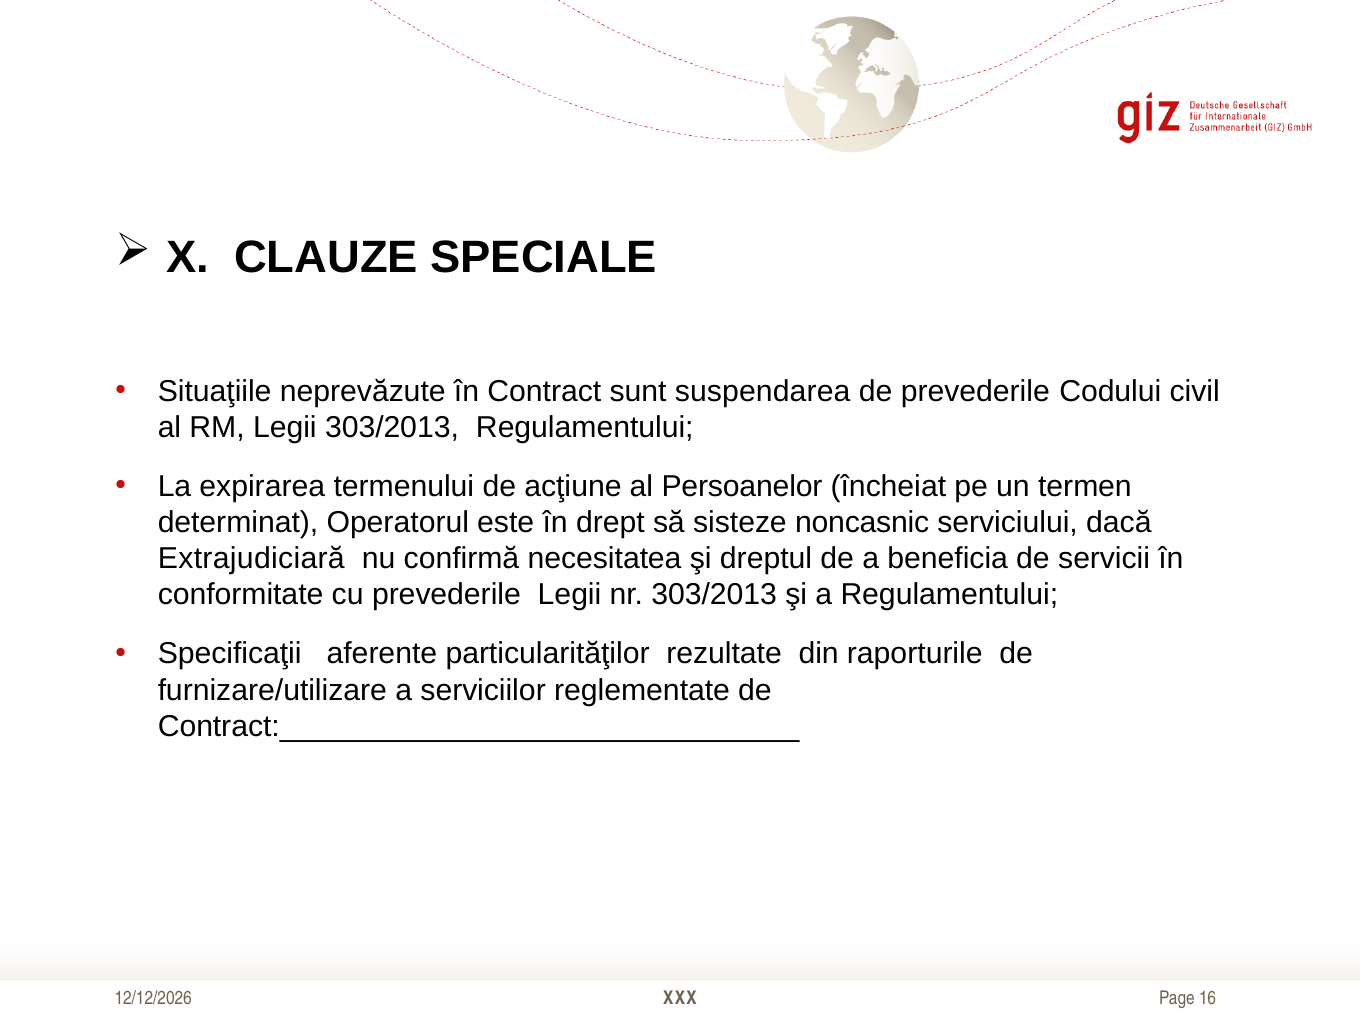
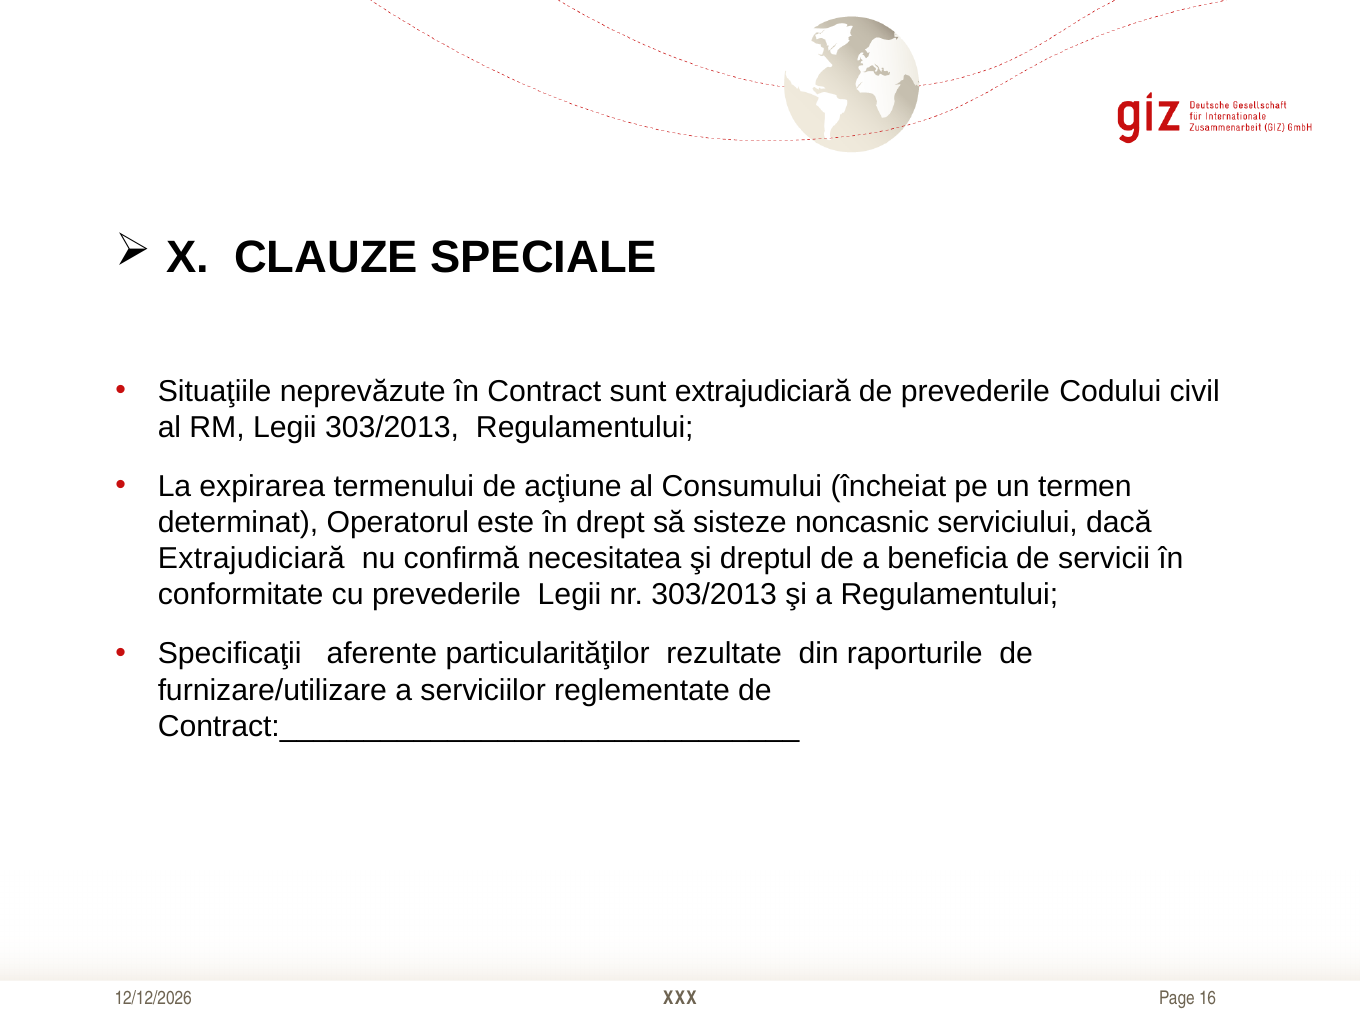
sunt suspendarea: suspendarea -> extrajudiciară
Persoanelor: Persoanelor -> Consumului
